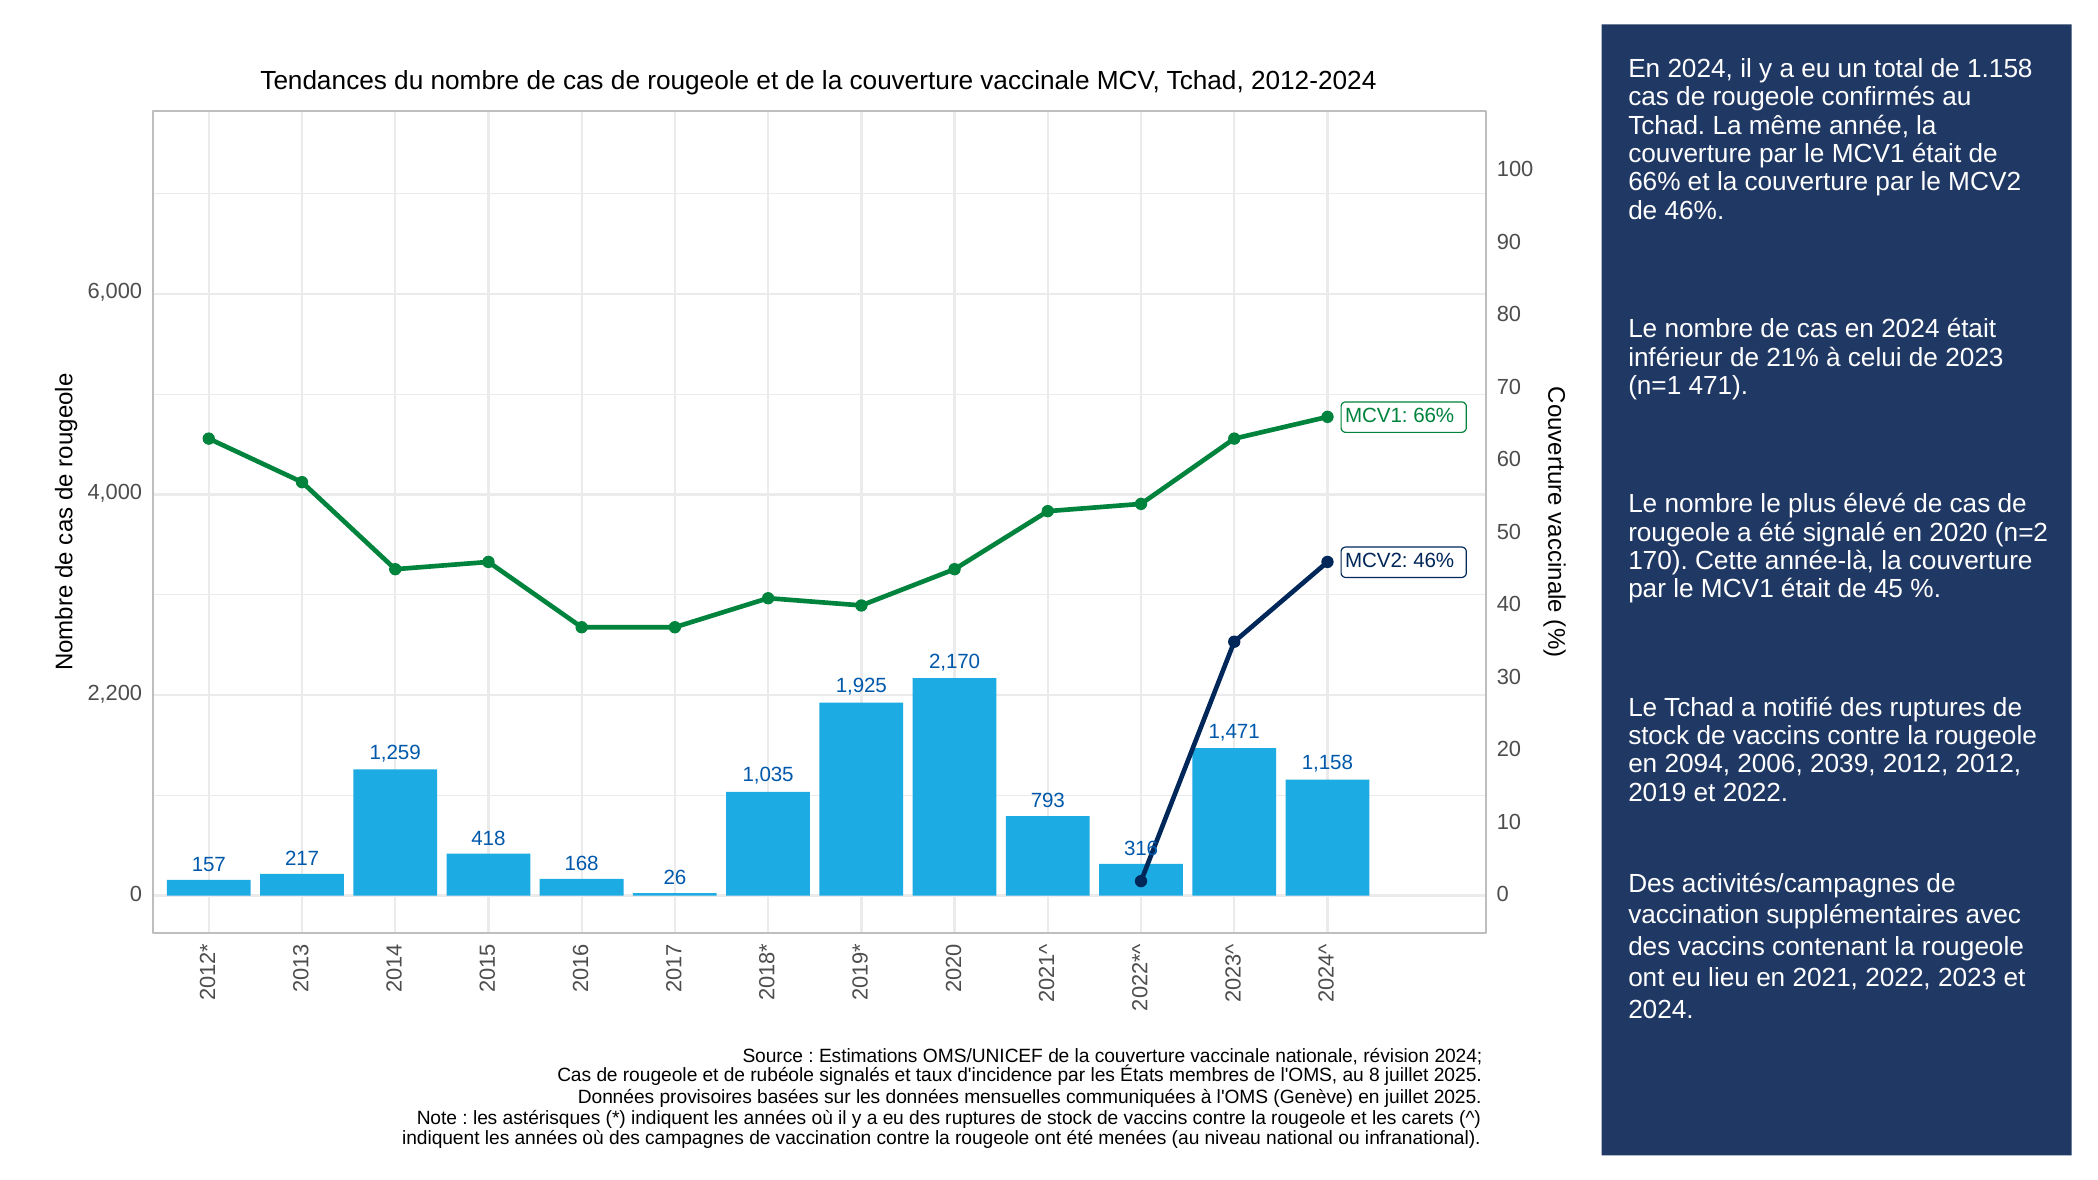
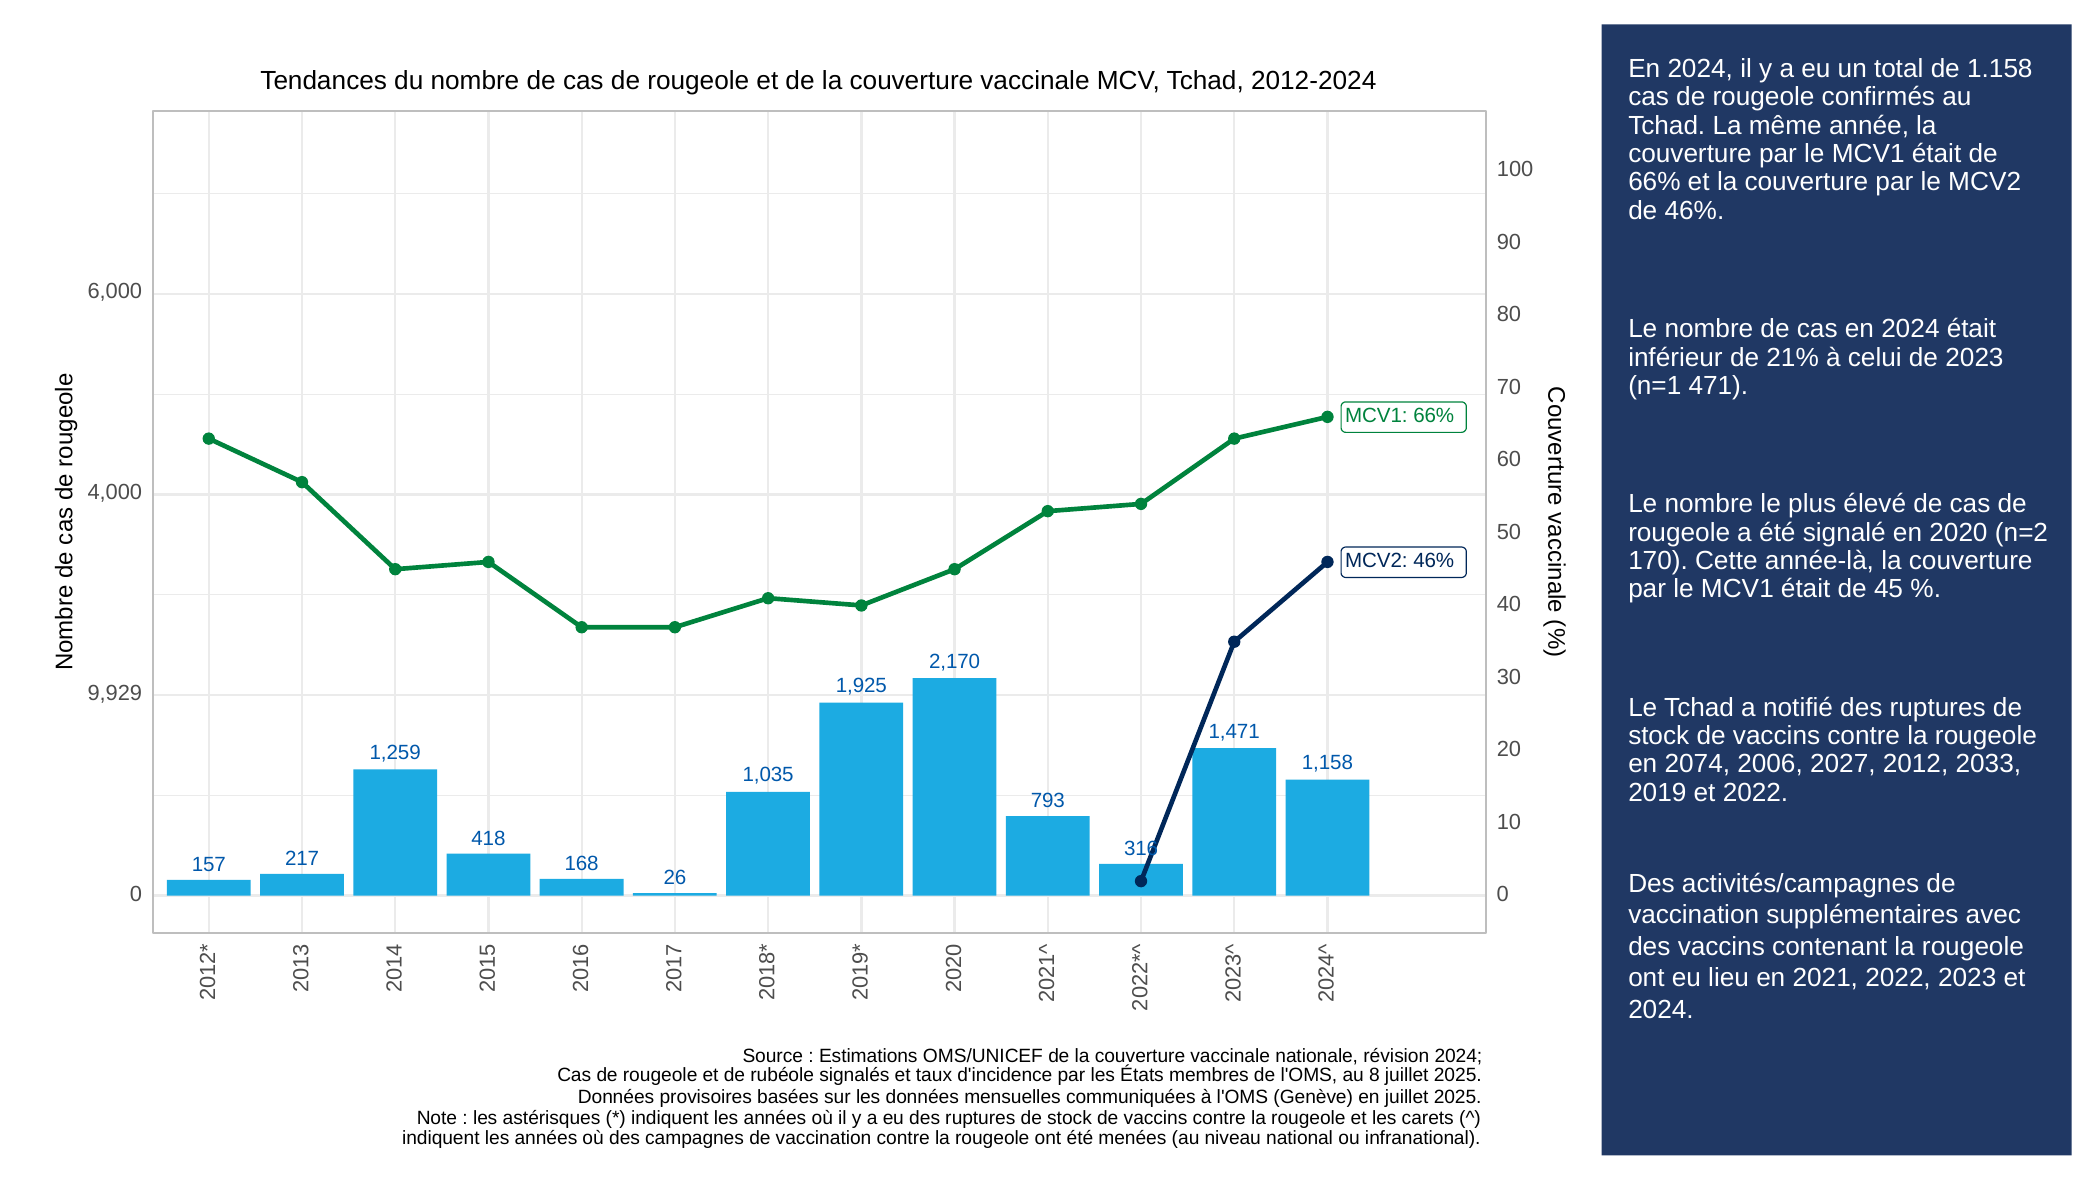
2,200: 2,200 -> 9,929
2094: 2094 -> 2074
2039: 2039 -> 2027
2012 2012: 2012 -> 2033
